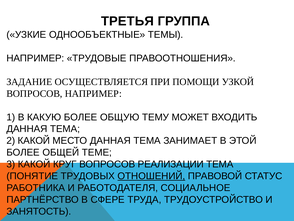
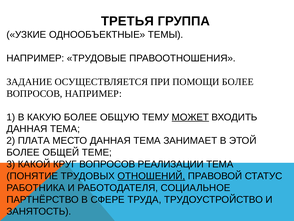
ПОМОЩИ УЗКОЙ: УЗКОЙ -> БОЛЕЕ
МОЖЕТ underline: none -> present
2 КАКОЙ: КАКОЙ -> ПЛАТА
